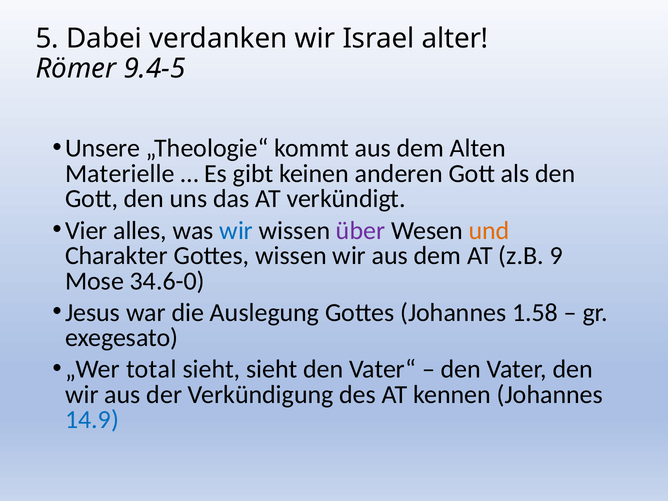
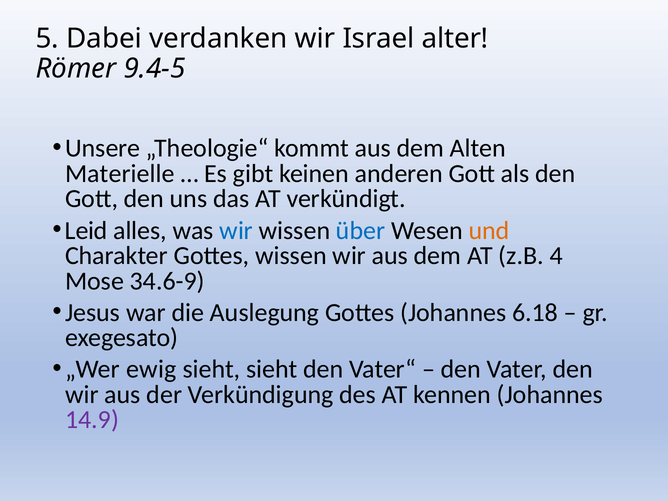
Vier: Vier -> Leid
über colour: purple -> blue
9: 9 -> 4
34.6-0: 34.6-0 -> 34.6-9
1.58: 1.58 -> 6.18
total: total -> ewig
14.9 colour: blue -> purple
